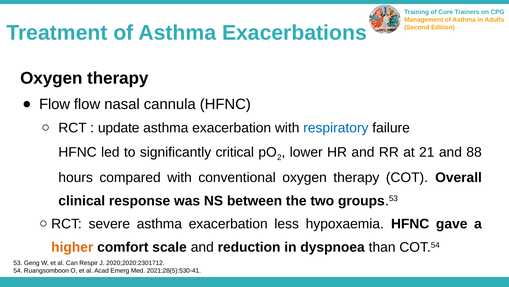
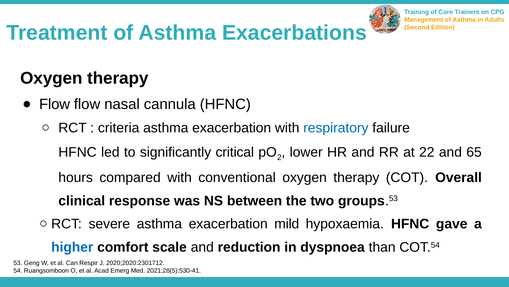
update: update -> criteria
21: 21 -> 22
88: 88 -> 65
less: less -> mild
higher colour: orange -> blue
